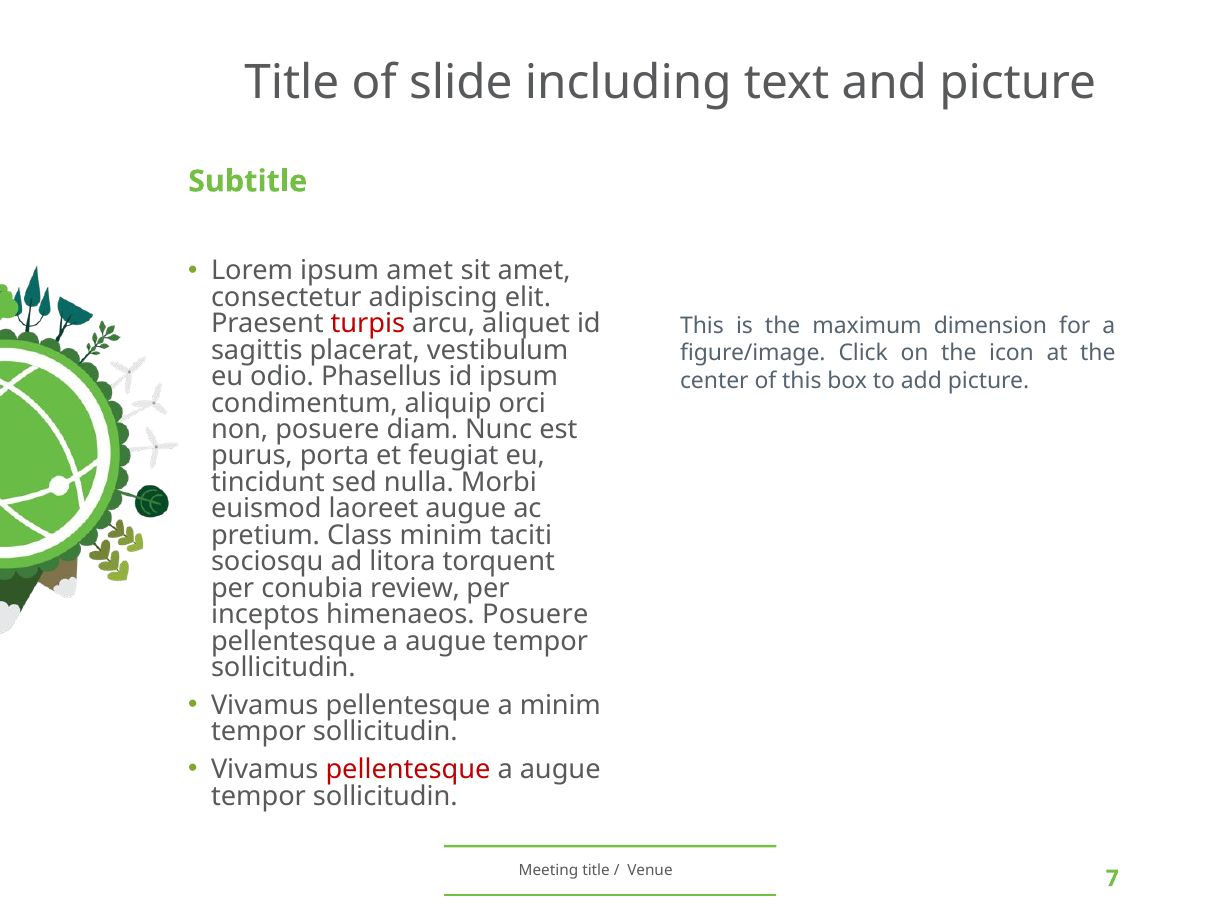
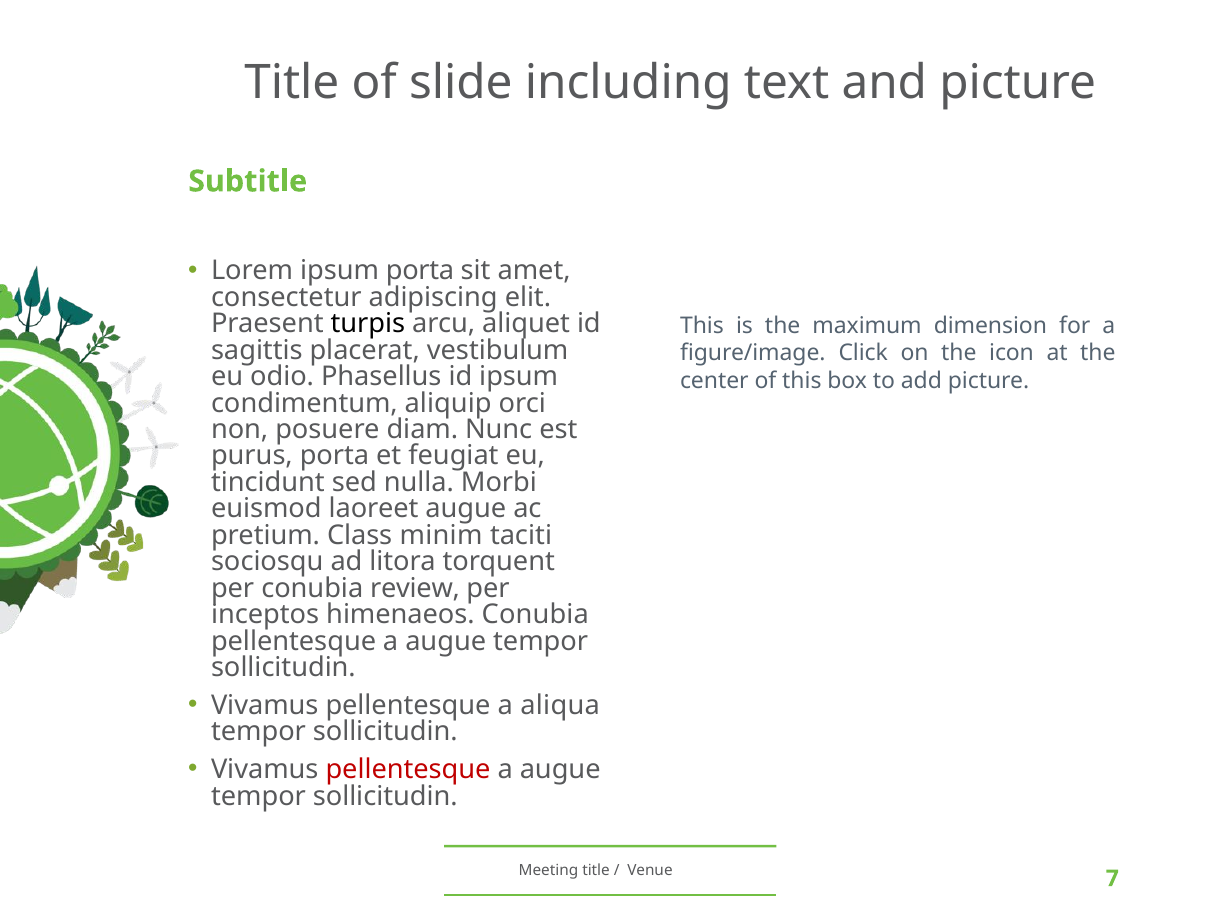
ipsum amet: amet -> porta
turpis colour: red -> black
himenaeos Posuere: Posuere -> Conubia
a minim: minim -> aliqua
